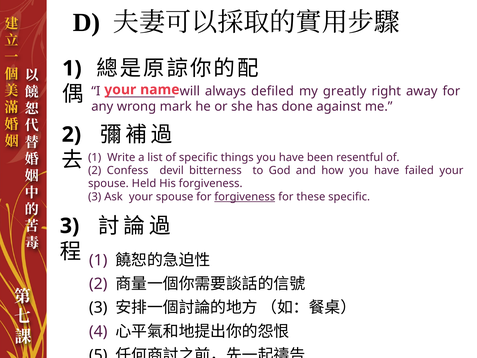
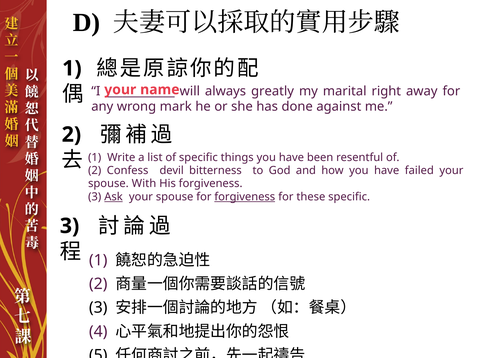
defiled: defiled -> greatly
greatly: greatly -> marital
Held: Held -> With
Ask underline: none -> present
